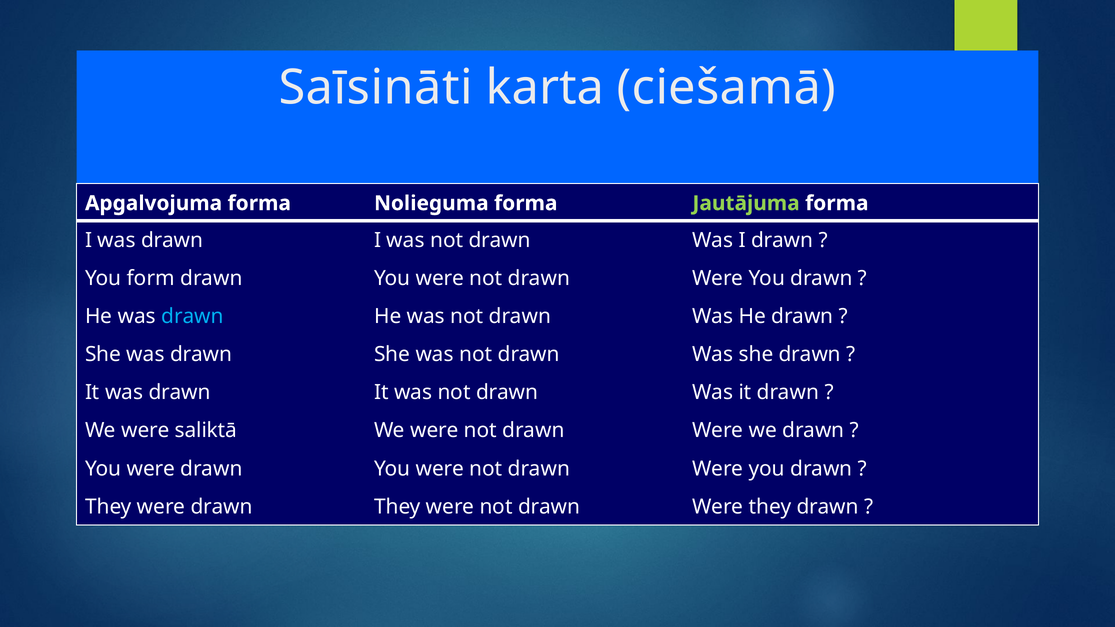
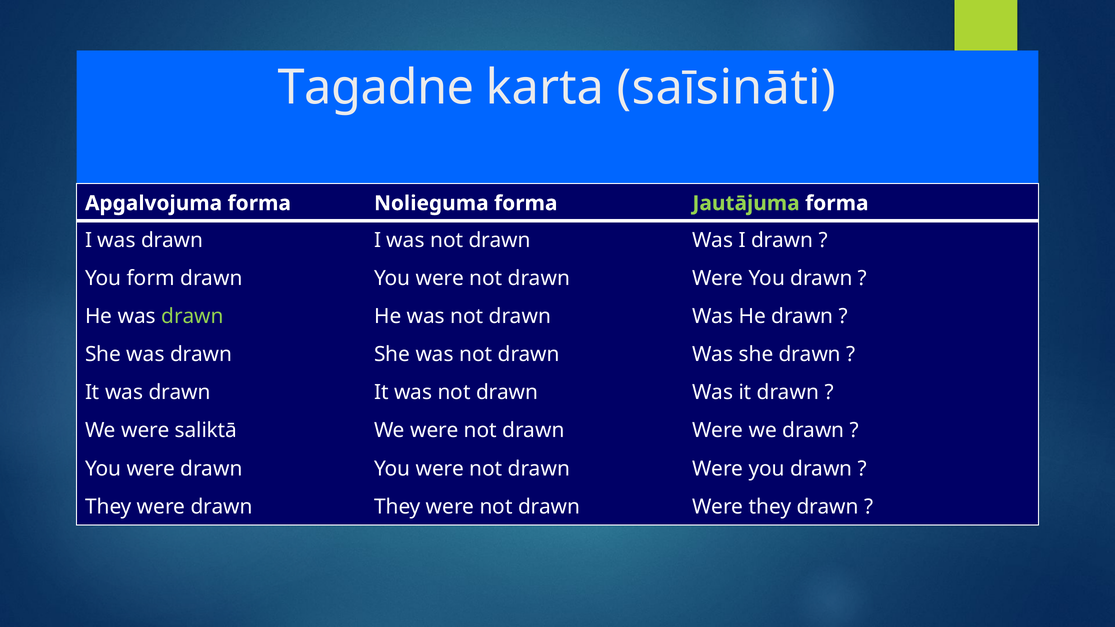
Saīsināti: Saīsināti -> Tagadne
ciešamā: ciešamā -> saīsināti
drawn at (192, 317) colour: light blue -> light green
